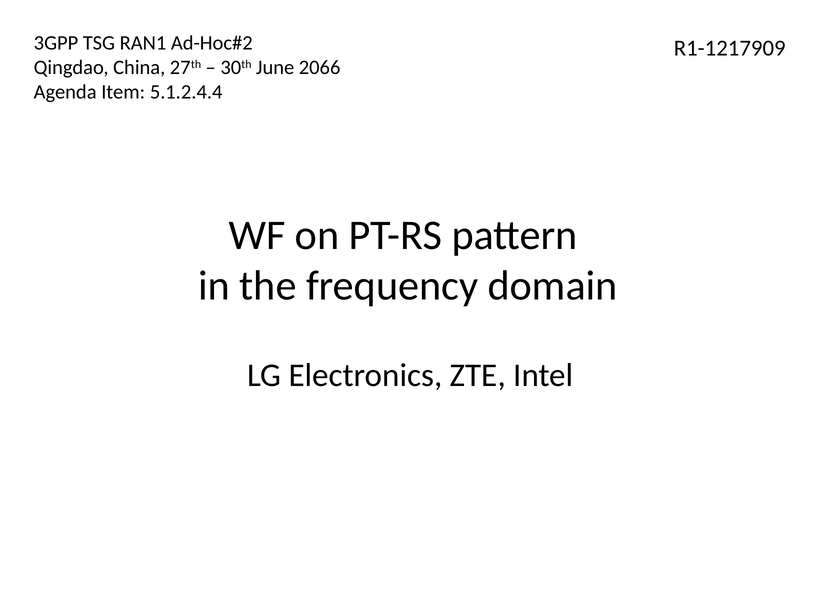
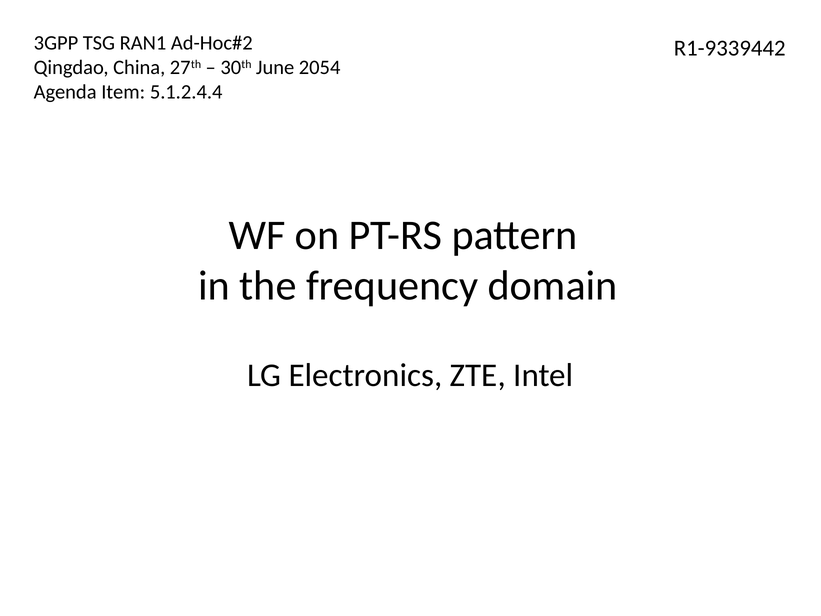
R1-1217909: R1-1217909 -> R1-9339442
2066: 2066 -> 2054
